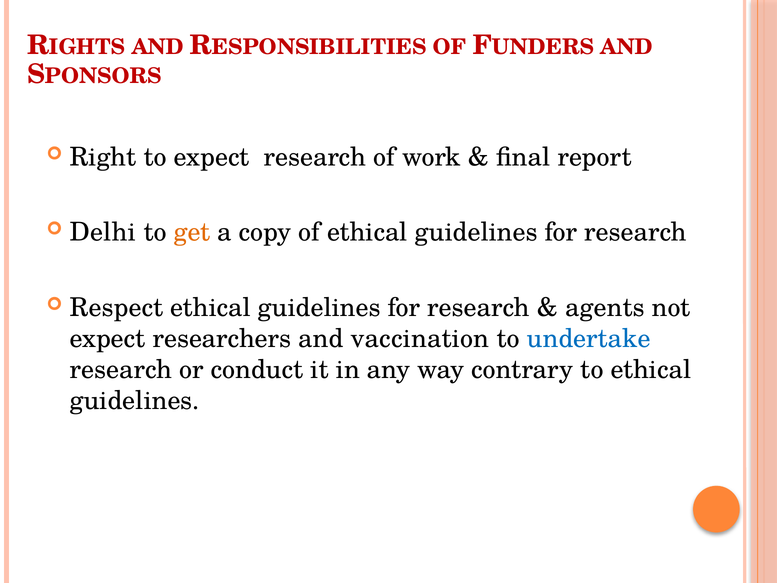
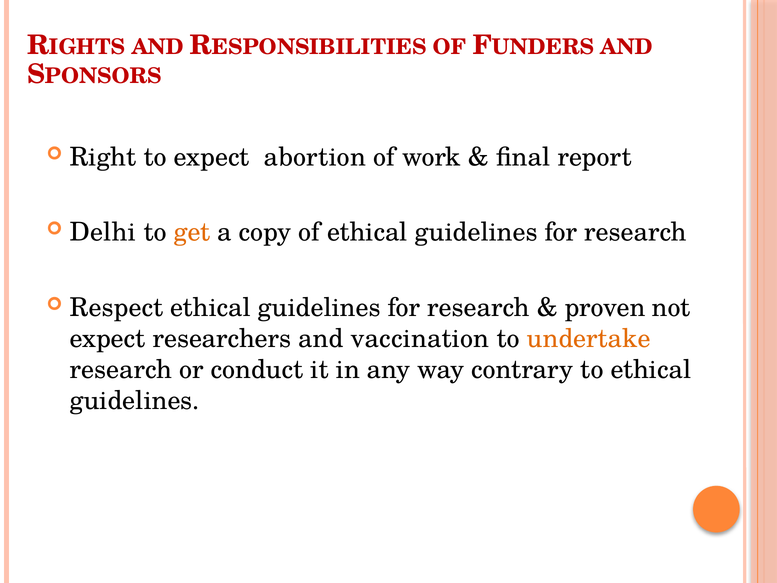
expect research: research -> abortion
agents: agents -> proven
undertake colour: blue -> orange
